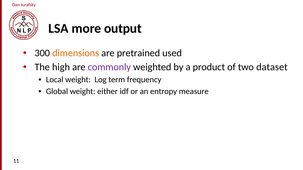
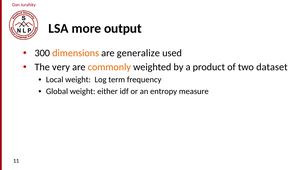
pretrained: pretrained -> generalize
high: high -> very
commonly colour: purple -> orange
